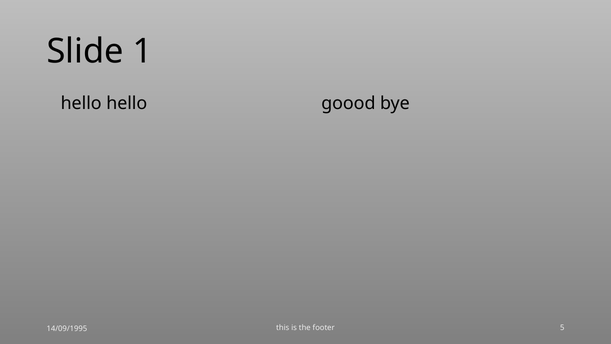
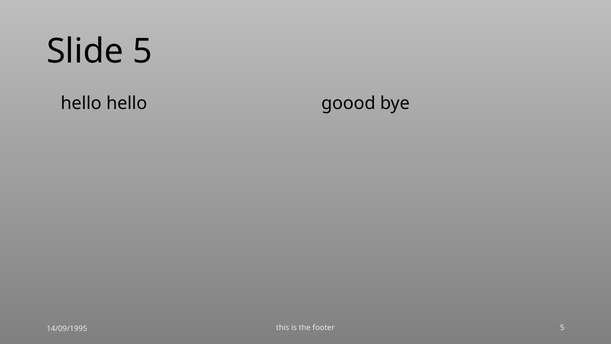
Slide 1: 1 -> 5
